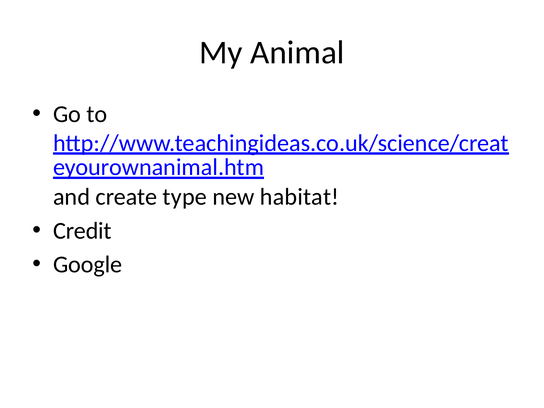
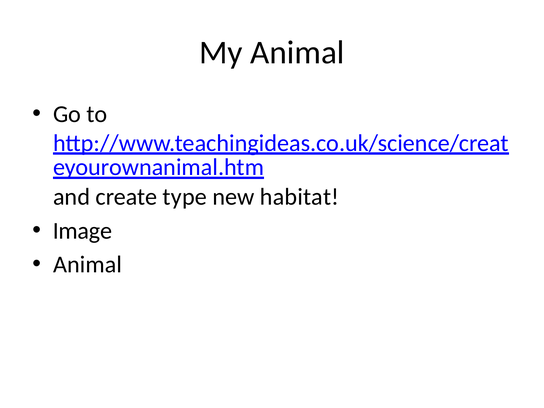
Credit: Credit -> Image
Google at (88, 265): Google -> Animal
